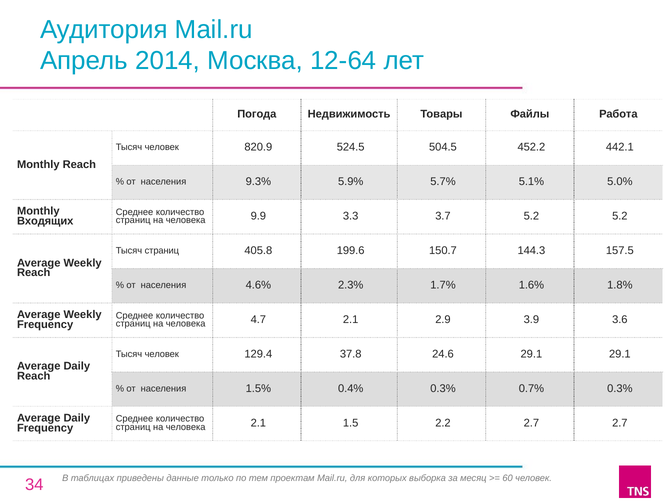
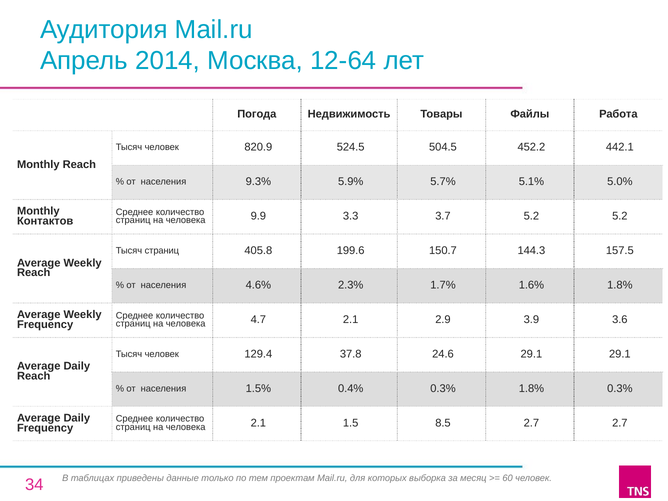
Входящих: Входящих -> Контактов
0.3% 0.7%: 0.7% -> 1.8%
2.2: 2.2 -> 8.5
